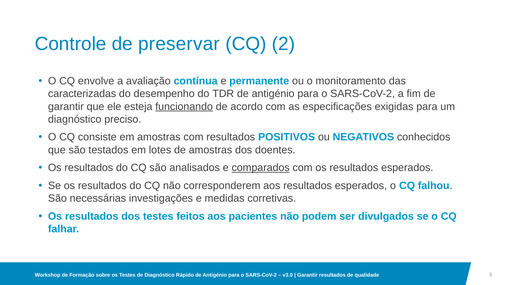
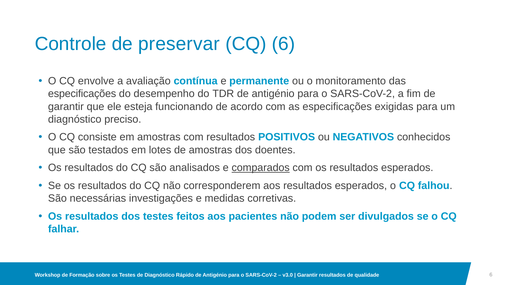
CQ 2: 2 -> 6
caracterizadas at (82, 94): caracterizadas -> especificações
funcionando underline: present -> none
